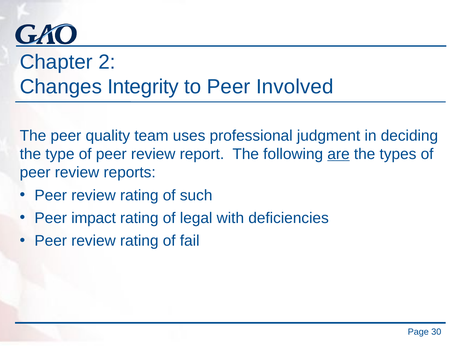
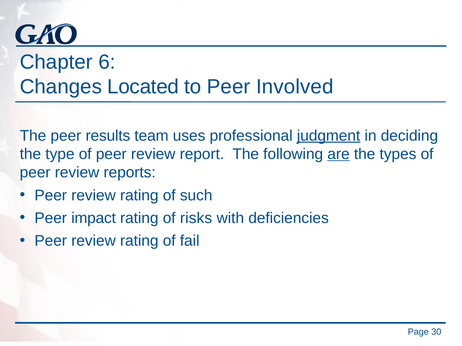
2: 2 -> 6
Integrity: Integrity -> Located
quality: quality -> results
judgment underline: none -> present
legal: legal -> risks
